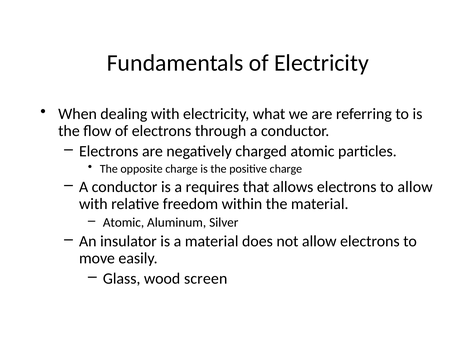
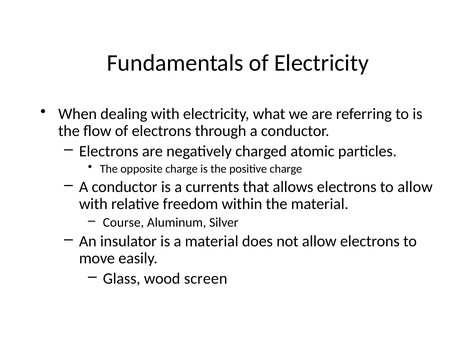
requires: requires -> currents
Atomic at (124, 222): Atomic -> Course
